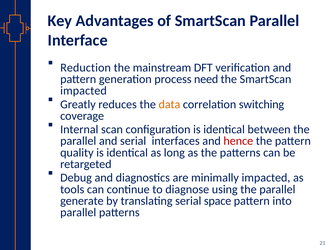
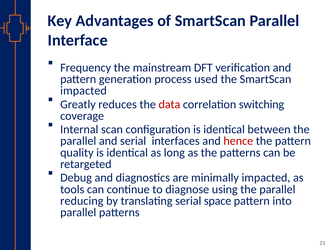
Reduction: Reduction -> Frequency
need: need -> used
data colour: orange -> red
generate: generate -> reducing
